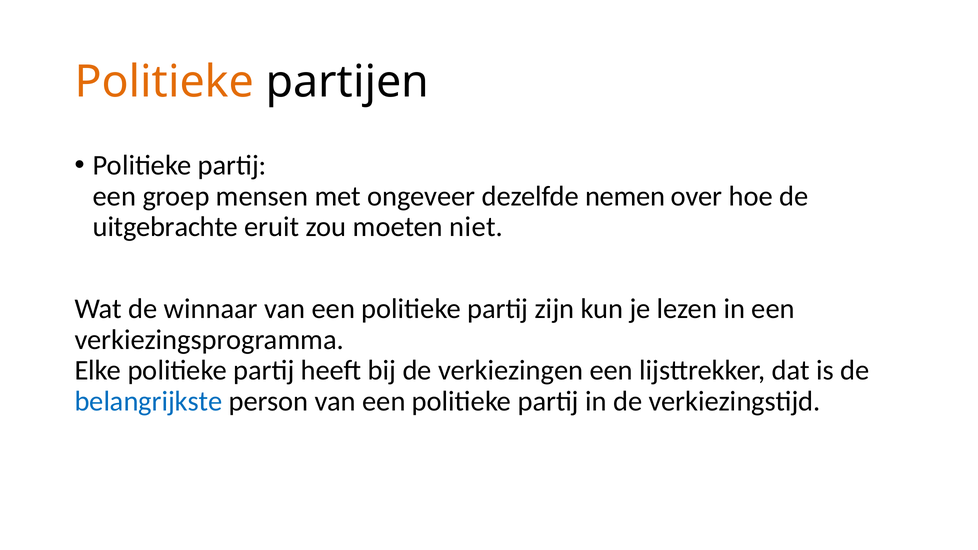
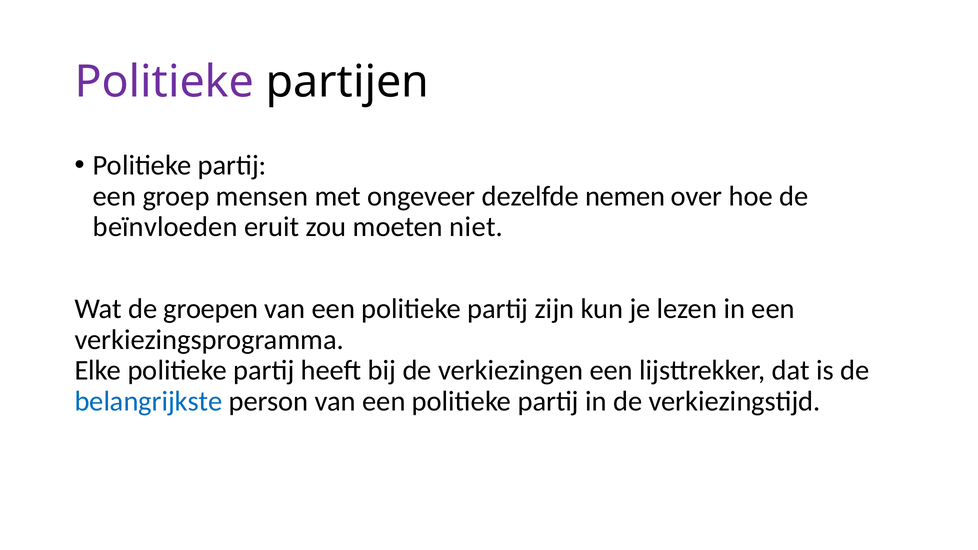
Politieke at (164, 82) colour: orange -> purple
uitgebrachte: uitgebrachte -> beïnvloeden
winnaar: winnaar -> groepen
